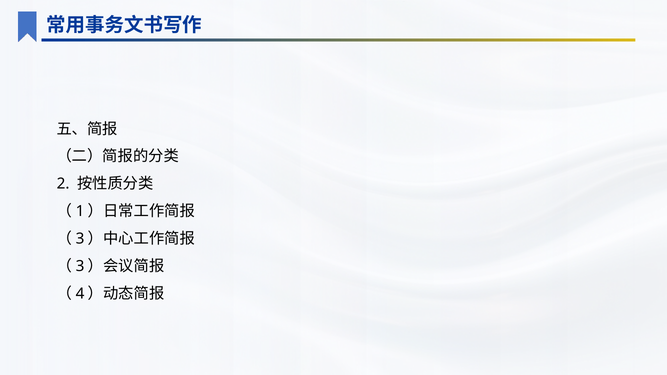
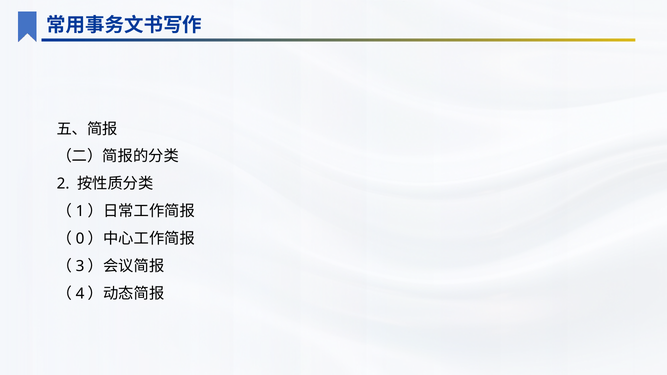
3 at (80, 239): 3 -> 0
